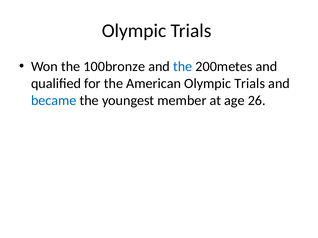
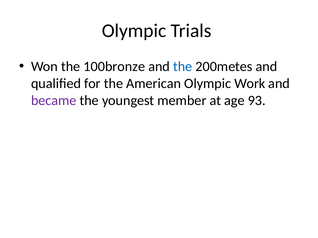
American Olympic Trials: Trials -> Work
became colour: blue -> purple
26: 26 -> 93
